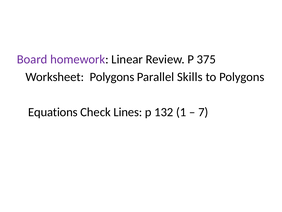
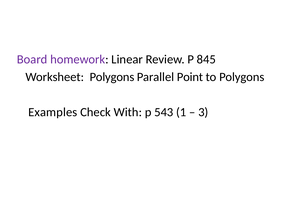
375: 375 -> 845
Skills: Skills -> Point
Equations: Equations -> Examples
Lines: Lines -> With
132: 132 -> 543
7: 7 -> 3
